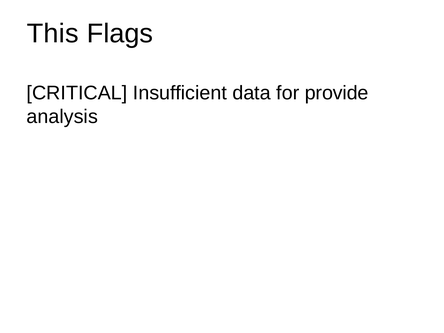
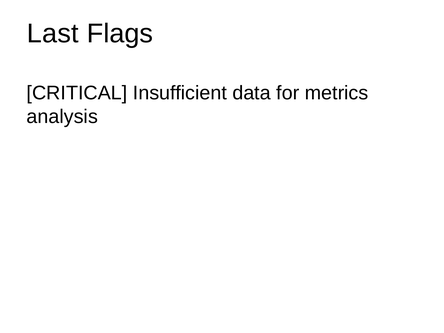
This: This -> Last
provide: provide -> metrics
